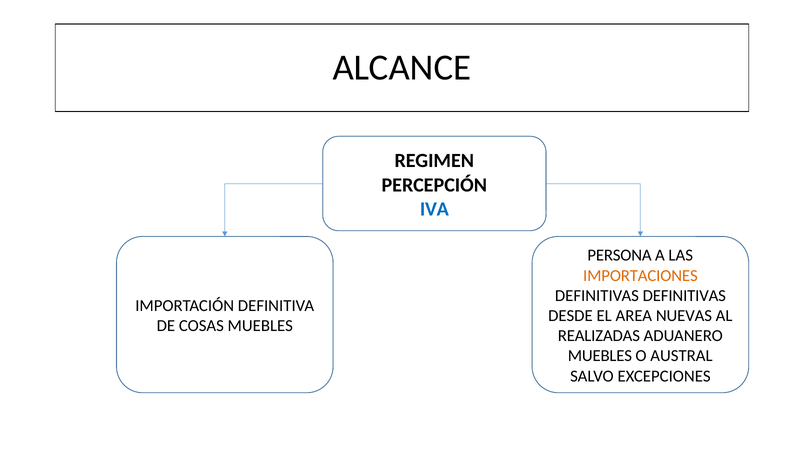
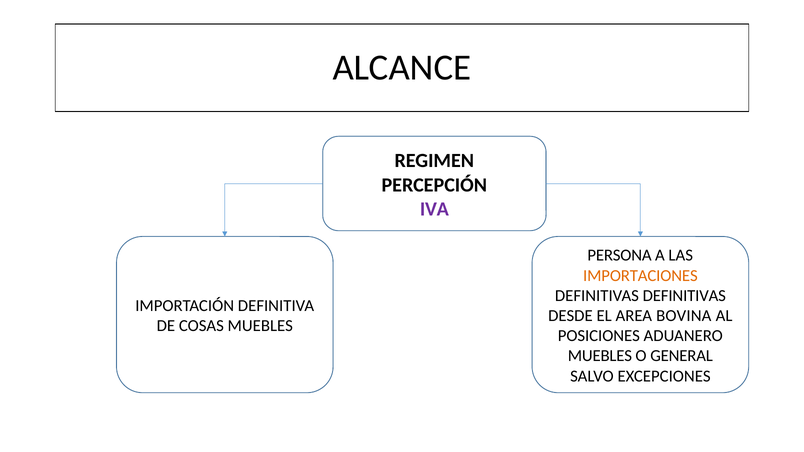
IVA colour: blue -> purple
NUEVAS: NUEVAS -> BOVINA
REALIZADAS: REALIZADAS -> POSICIONES
AUSTRAL: AUSTRAL -> GENERAL
